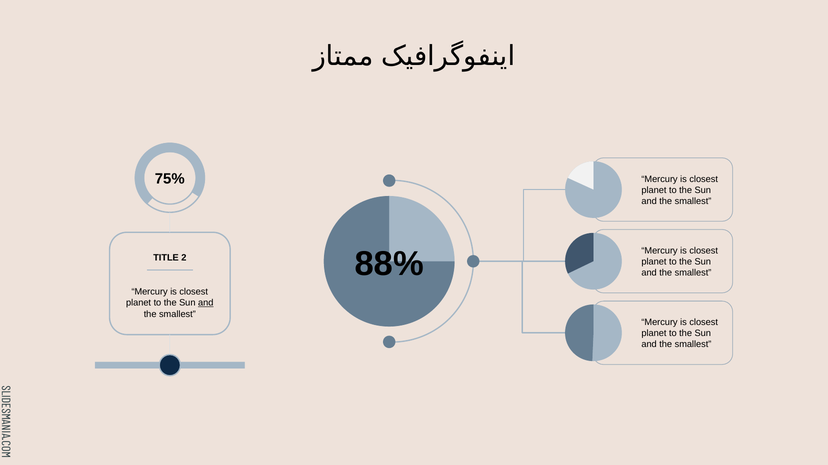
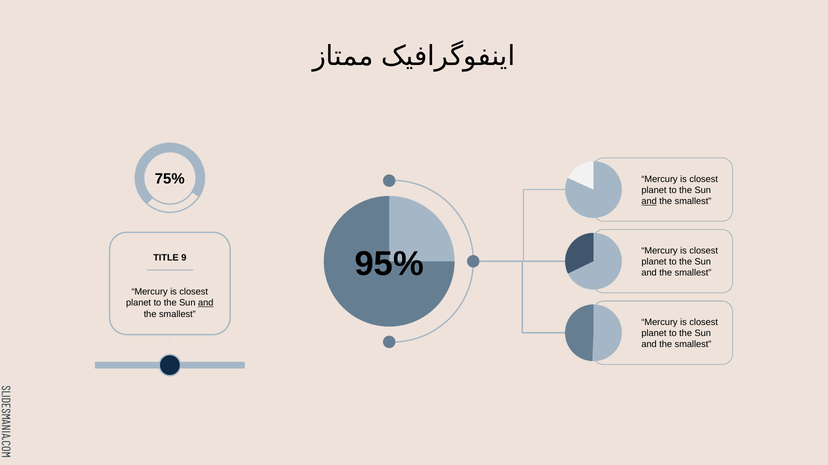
and at (649, 202) underline: none -> present
88%: 88% -> 95%
2: 2 -> 9
